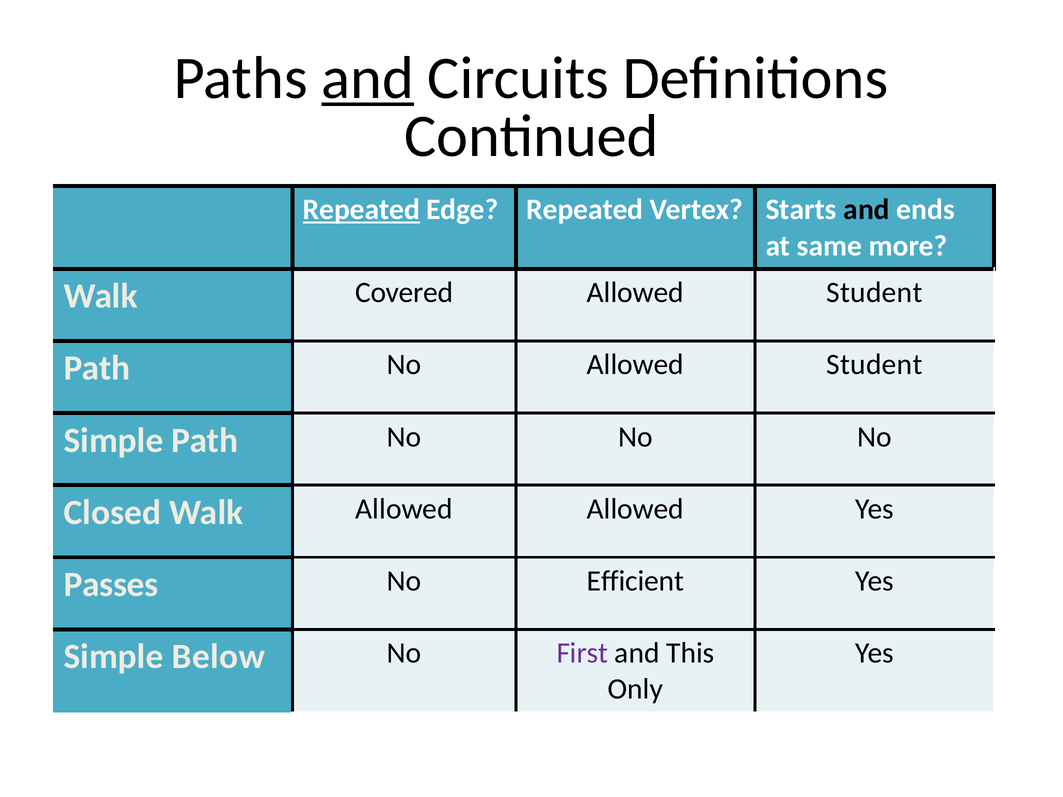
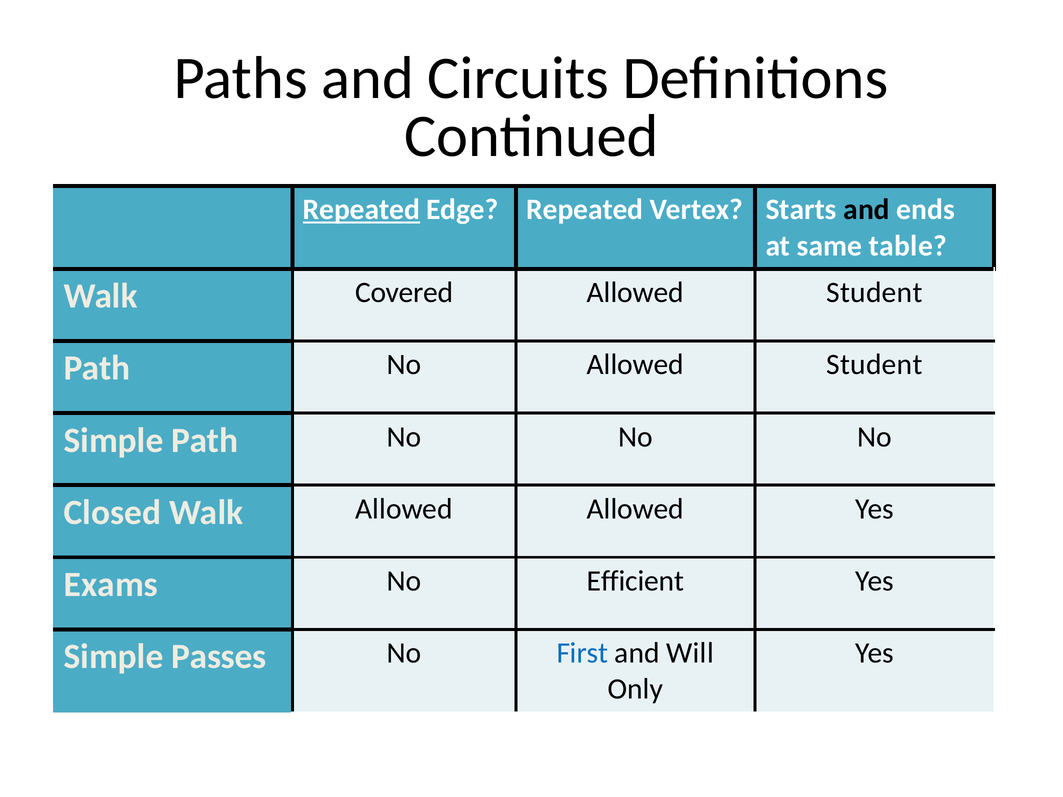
and at (368, 78) underline: present -> none
more: more -> table
Passes: Passes -> Exams
Below: Below -> Passes
First colour: purple -> blue
This: This -> Will
